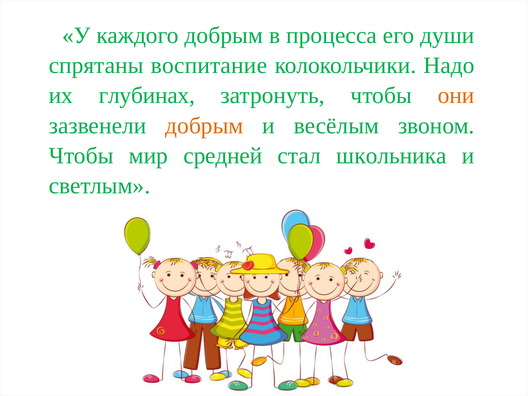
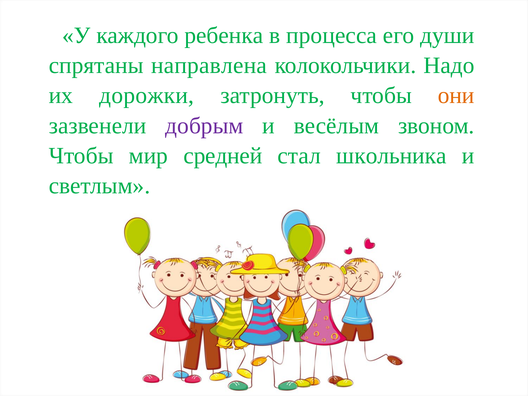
каждого добрым: добрым -> ребенка
воспитание: воспитание -> направлена
глубинах: глубинах -> дорожки
добрым at (204, 126) colour: orange -> purple
